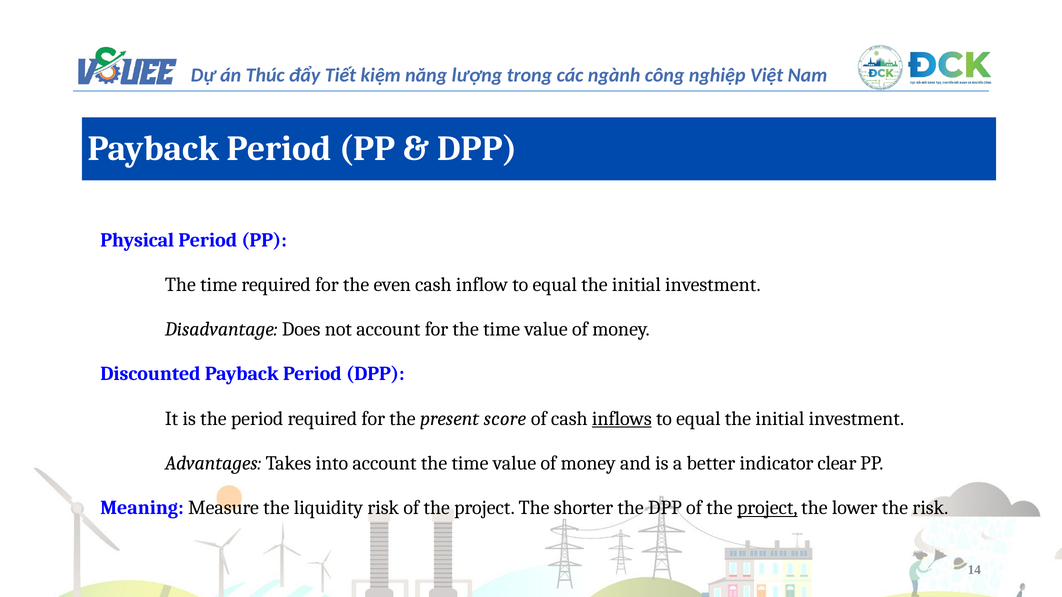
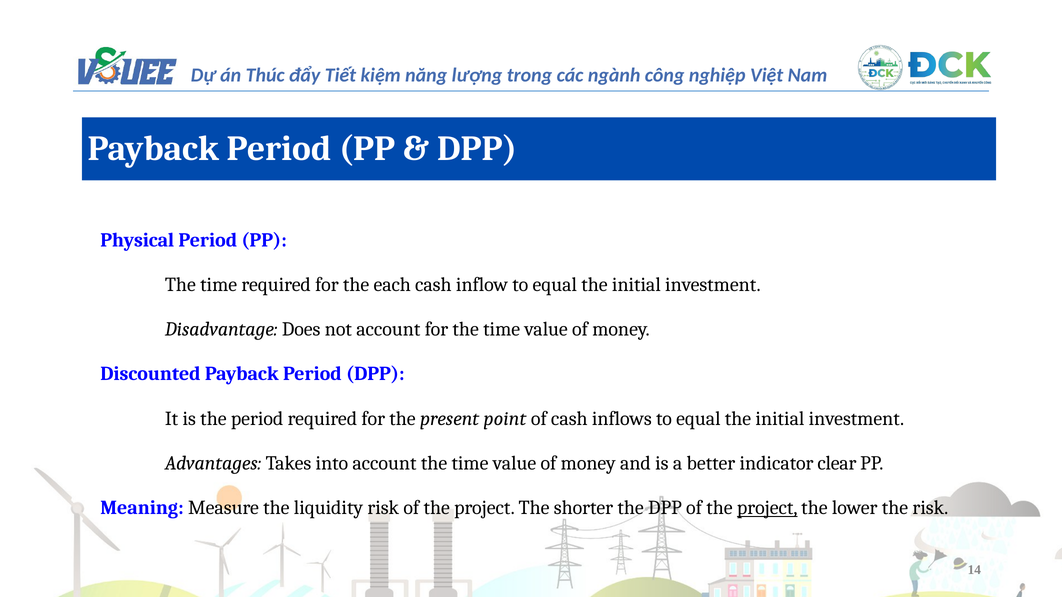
even: even -> each
score: score -> point
inflows underline: present -> none
